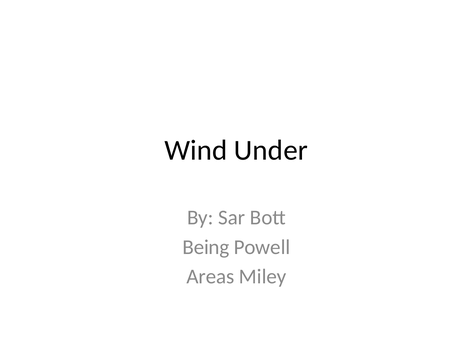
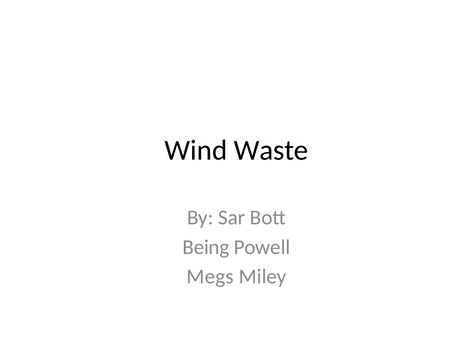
Under: Under -> Waste
Areas: Areas -> Megs
